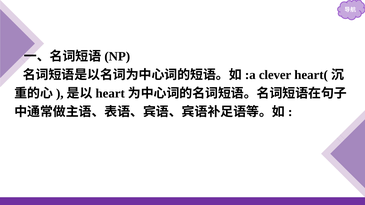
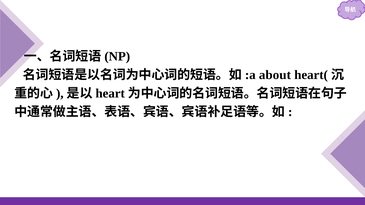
clever: clever -> about
